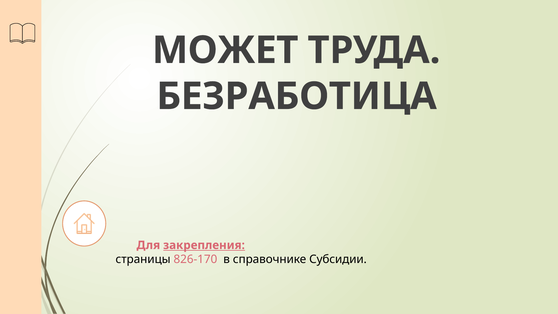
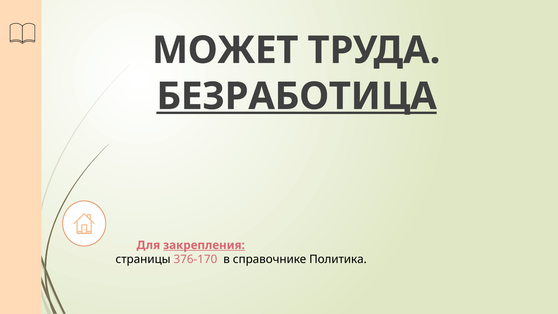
БЕЗРАБОТИЦА underline: none -> present
826-170: 826-170 -> 376-170
Субсидии: Субсидии -> Политика
